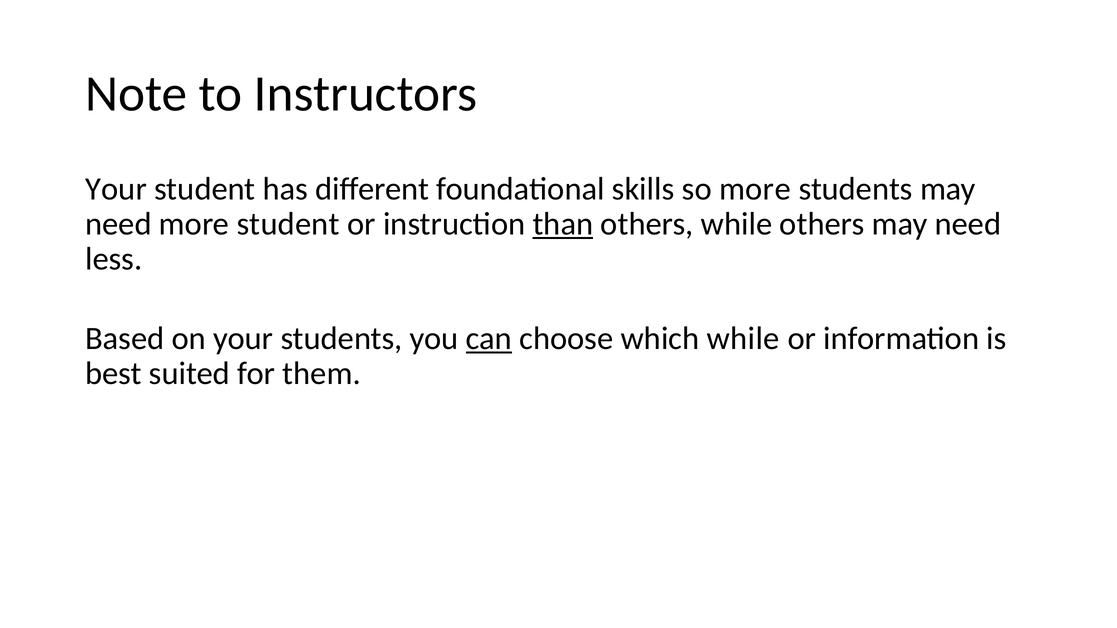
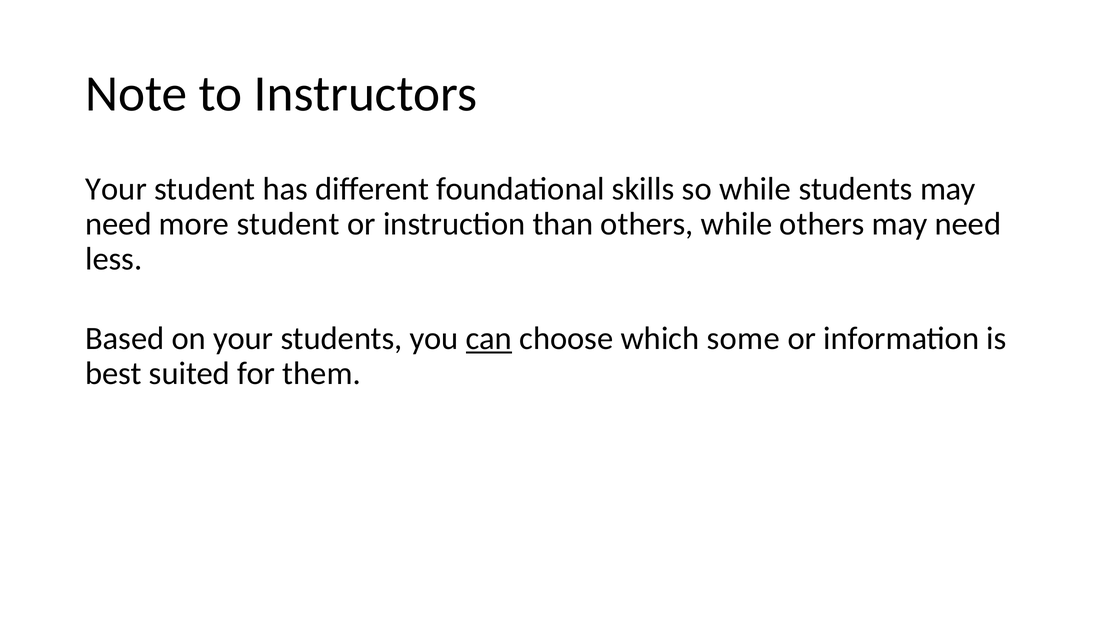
so more: more -> while
than underline: present -> none
which while: while -> some
